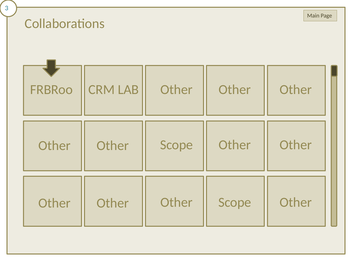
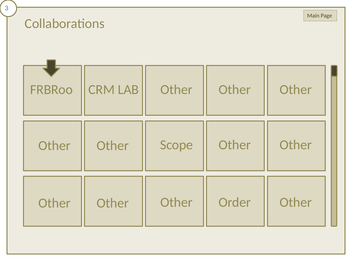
Scope at (235, 202): Scope -> Order
